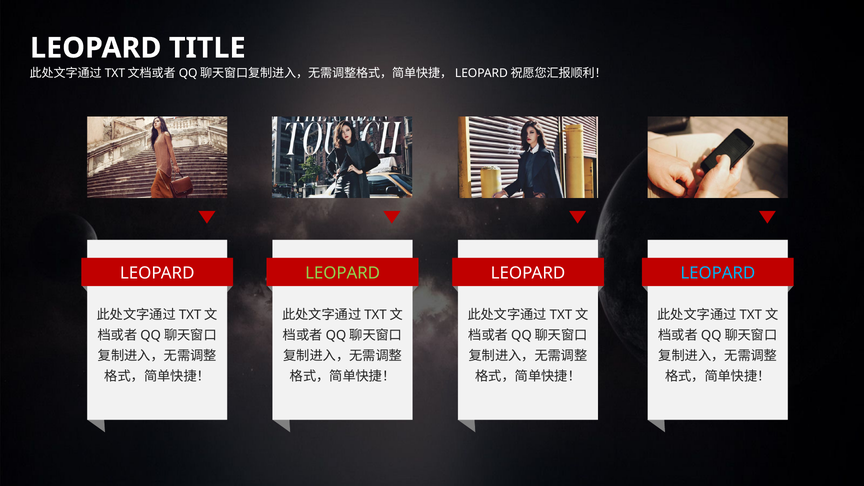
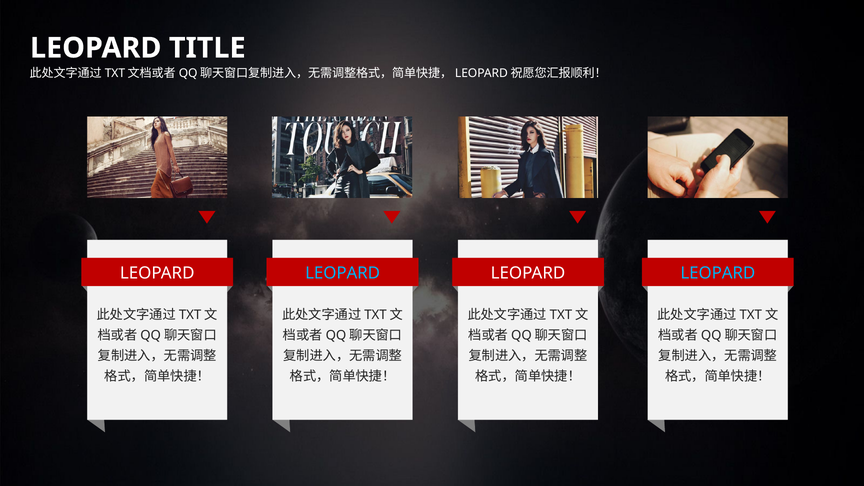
LEOPARD at (343, 273) colour: light green -> light blue
